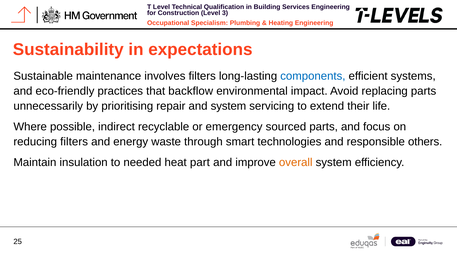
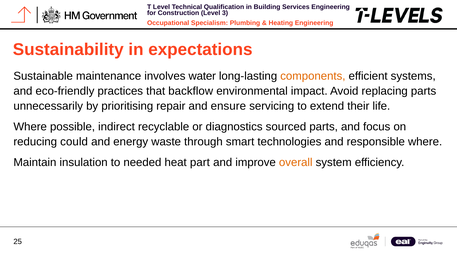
involves filters: filters -> water
components colour: blue -> orange
and system: system -> ensure
emergency: emergency -> diagnostics
reducing filters: filters -> could
responsible others: others -> where
